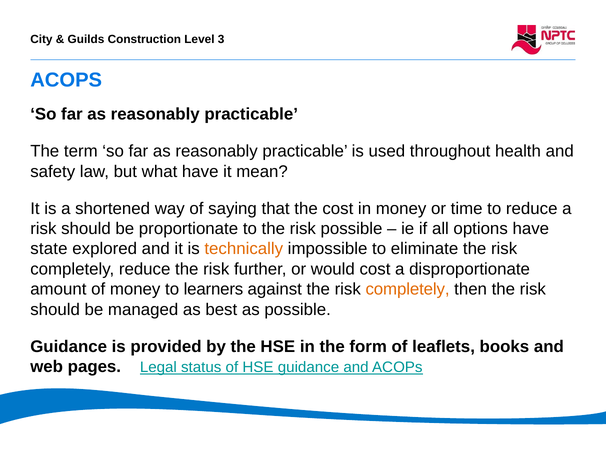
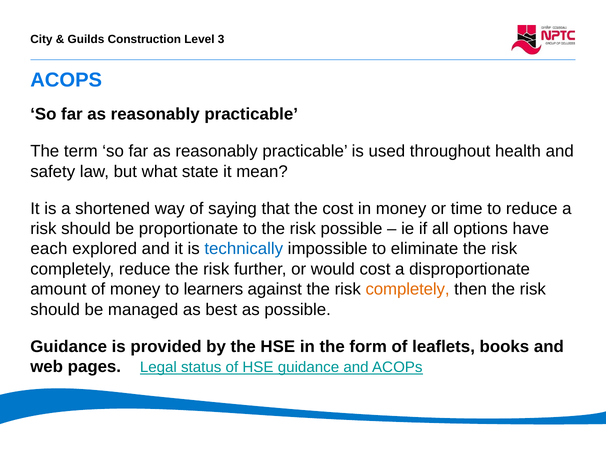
what have: have -> state
state: state -> each
technically colour: orange -> blue
